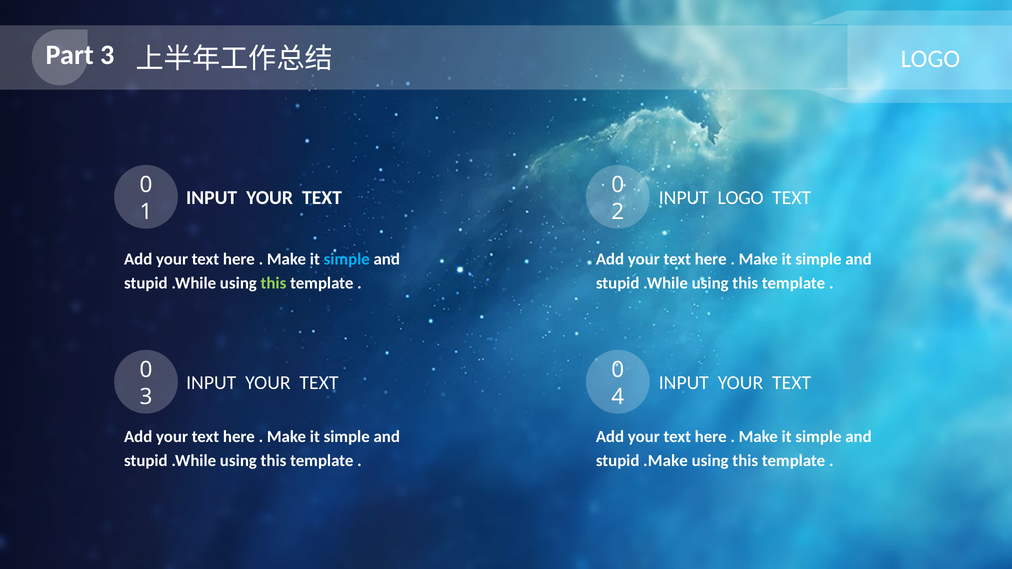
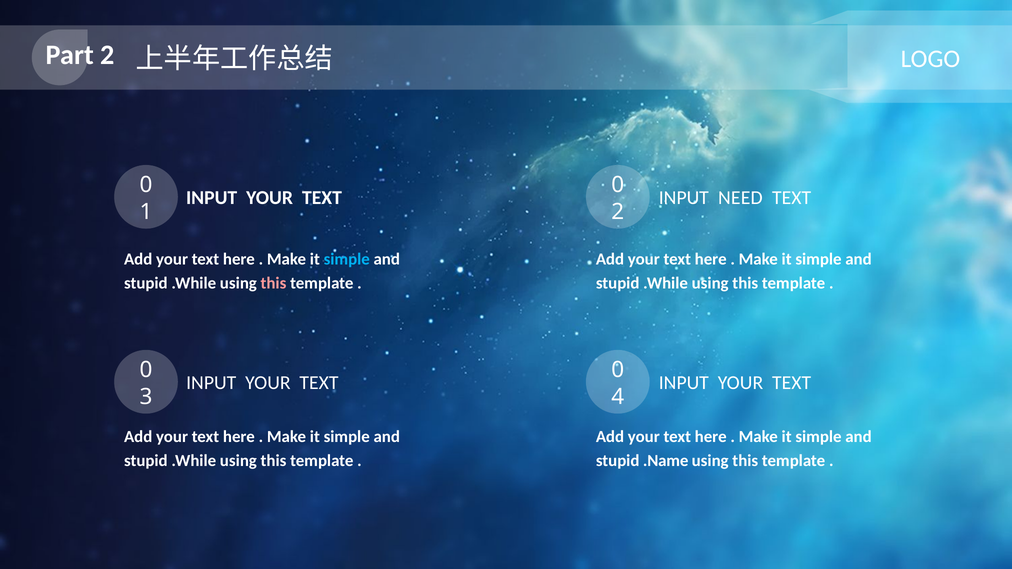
Part 3: 3 -> 2
INPUT LOGO: LOGO -> NEED
this at (273, 283) colour: light green -> pink
.Make: .Make -> .Name
